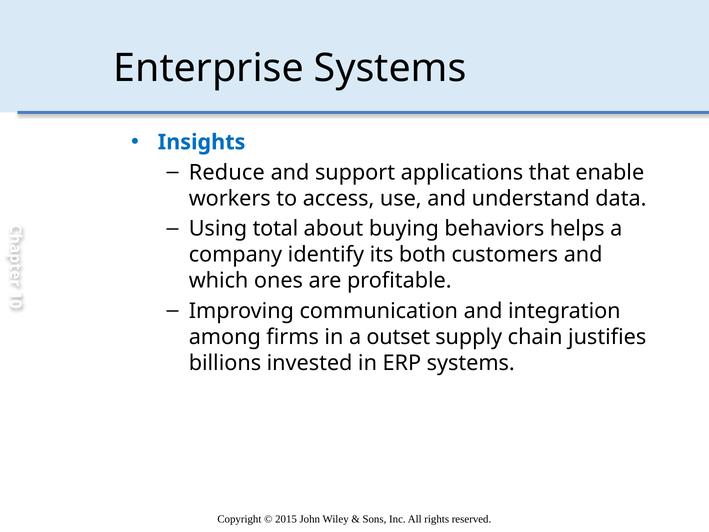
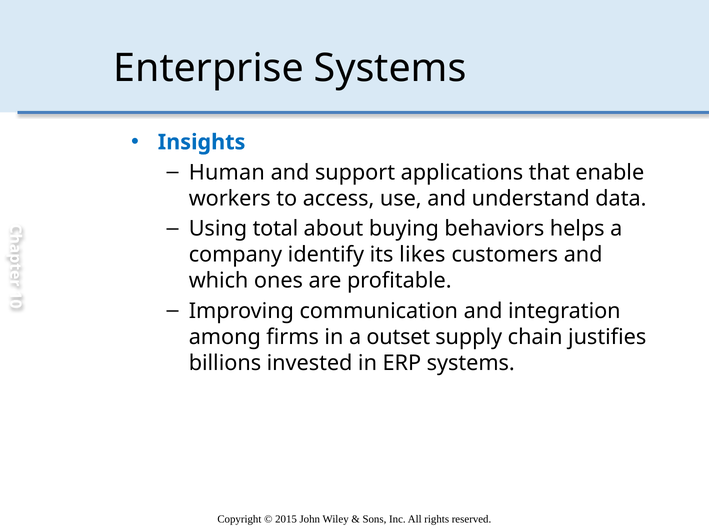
Reduce: Reduce -> Human
both: both -> likes
